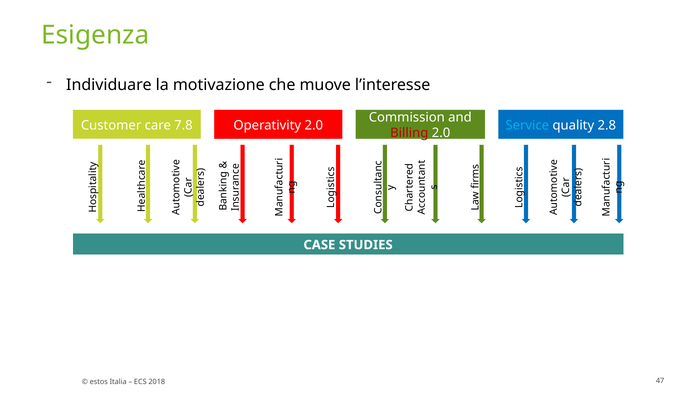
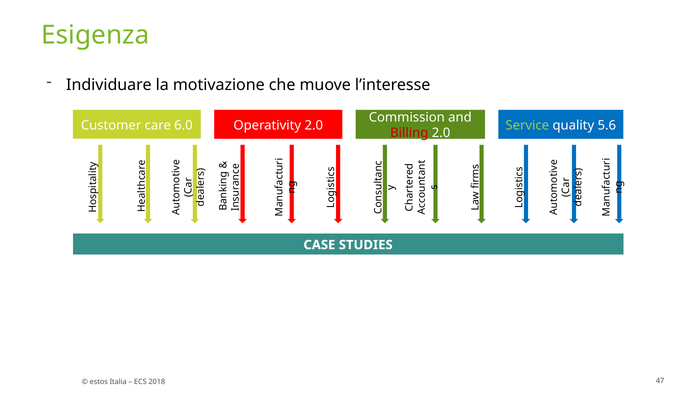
7.8: 7.8 -> 6.0
Service colour: light blue -> light green
2.8: 2.8 -> 5.6
